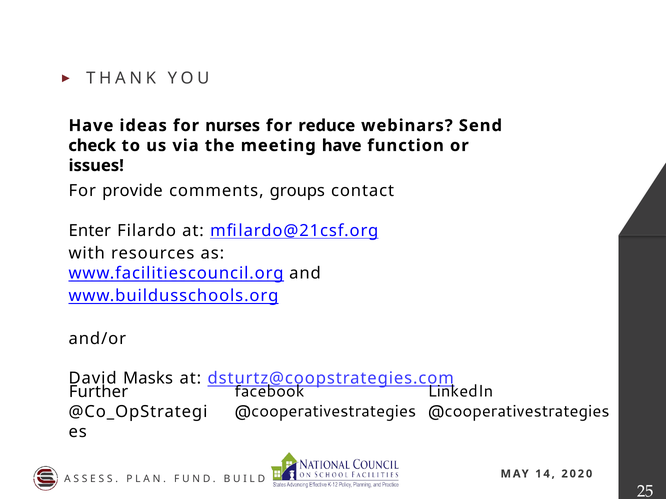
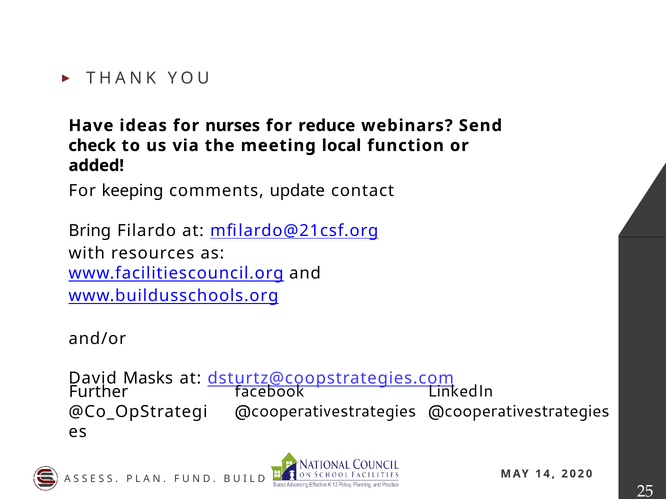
meeting have: have -> local
issues: issues -> added
provide: provide -> keeping
groups: groups -> update
Enter: Enter -> Bring
